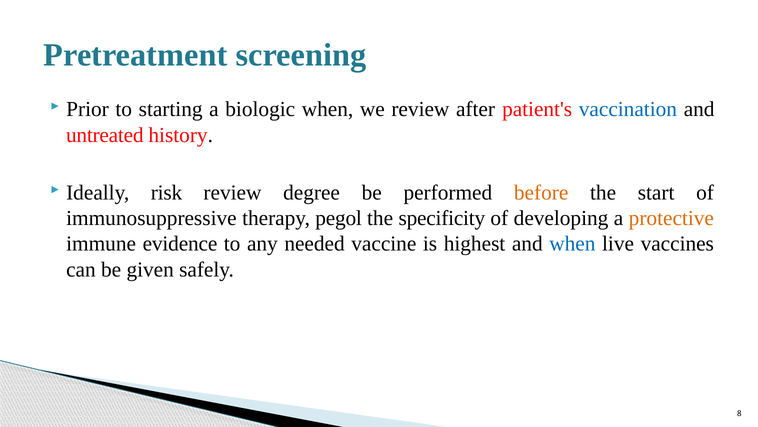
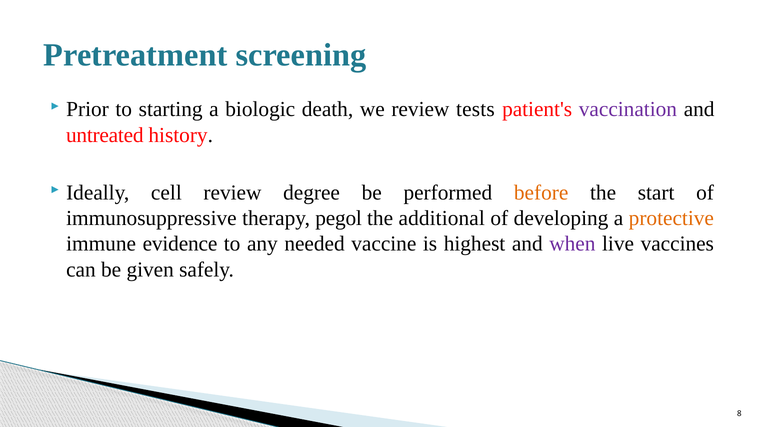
biologic when: when -> death
after: after -> tests
vaccination colour: blue -> purple
risk: risk -> cell
specificity: specificity -> additional
when at (572, 244) colour: blue -> purple
